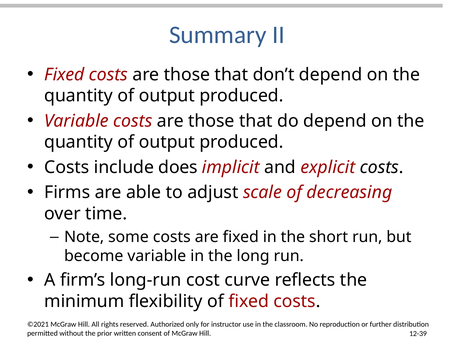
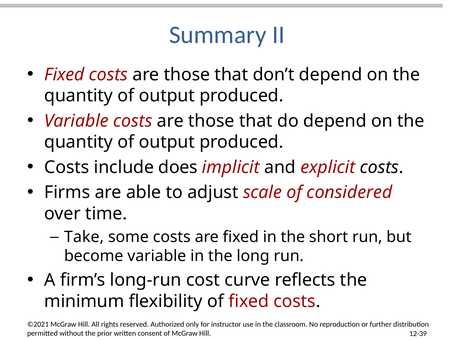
decreasing: decreasing -> considered
Note: Note -> Take
